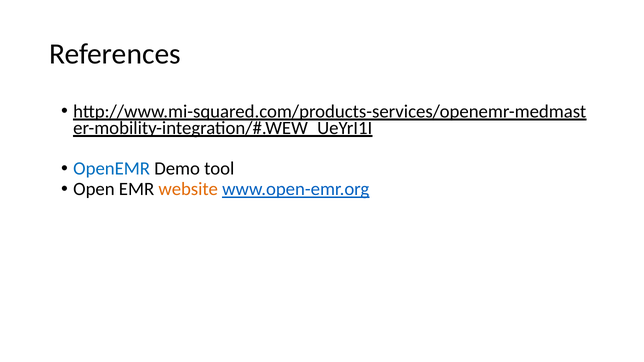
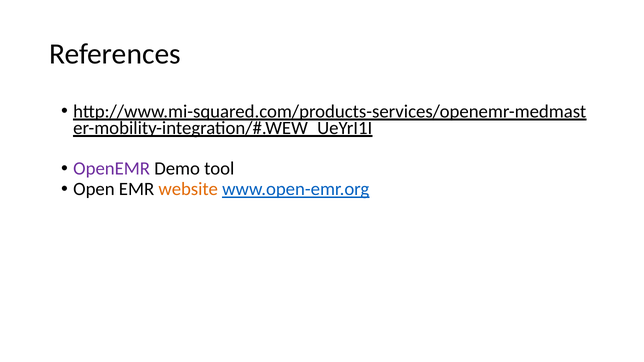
OpenEMR colour: blue -> purple
